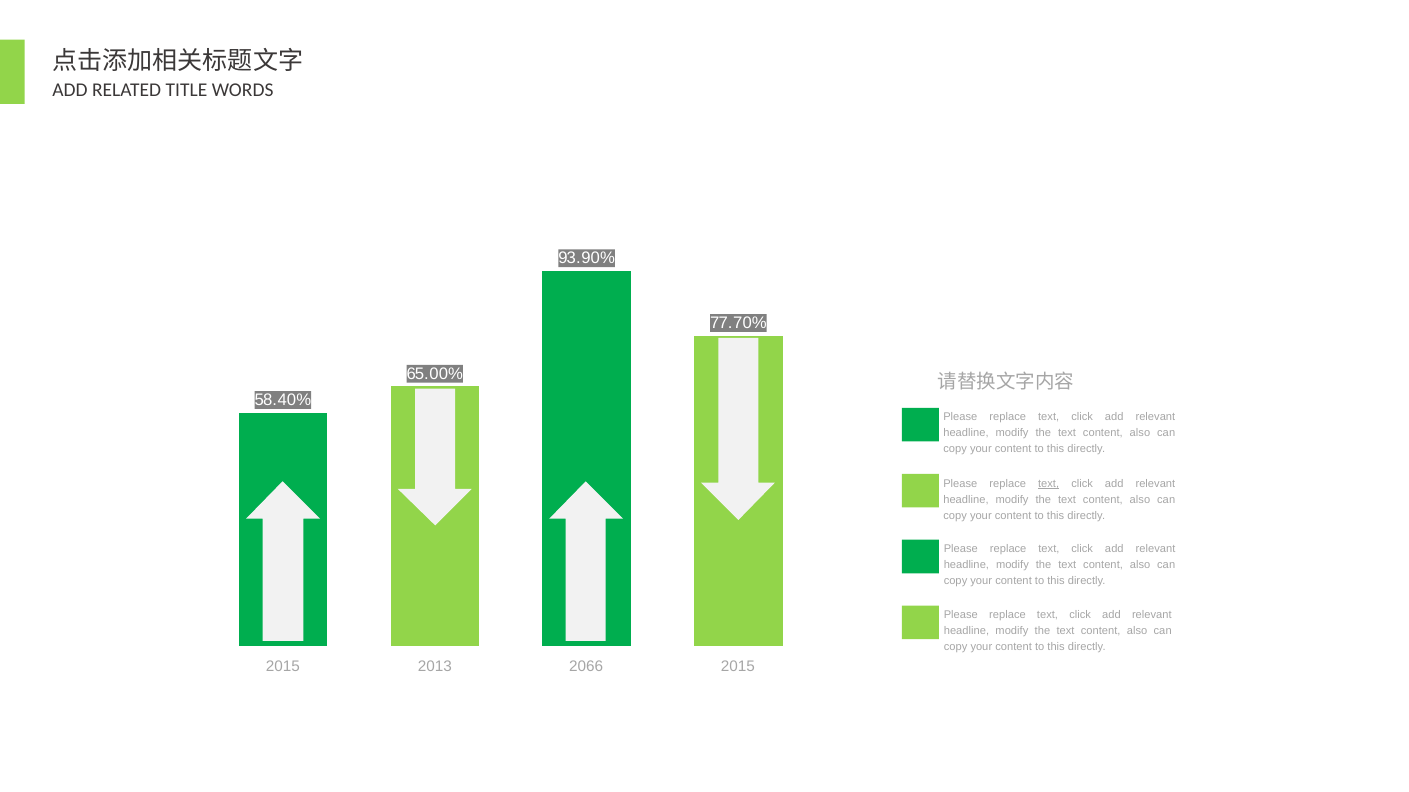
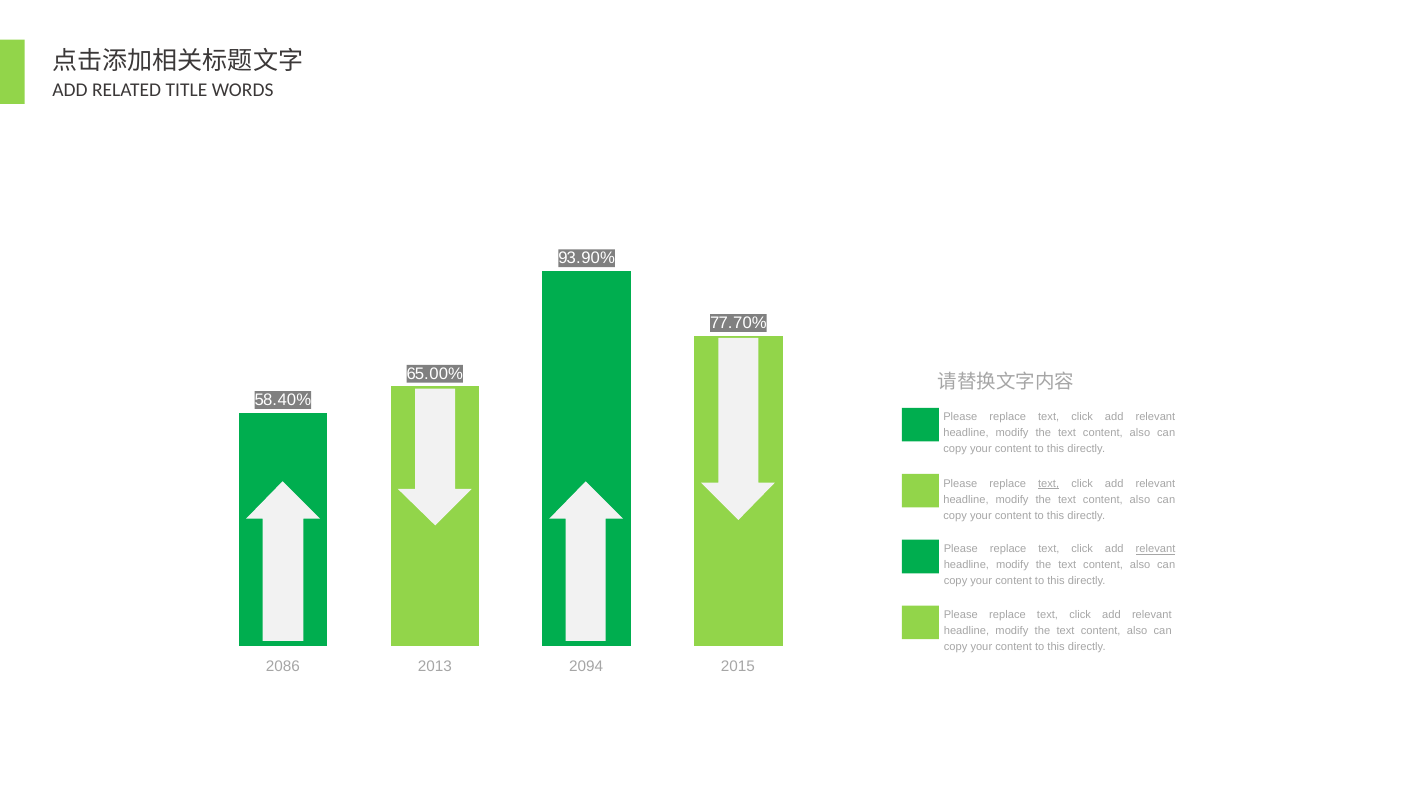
relevant at (1155, 550) underline: none -> present
2015 at (283, 667): 2015 -> 2086
2066: 2066 -> 2094
